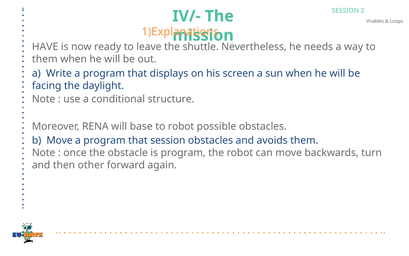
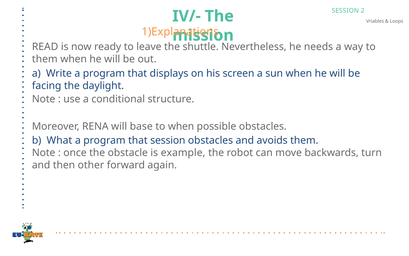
HAVE: HAVE -> READ
to robot: robot -> when
b Move: Move -> What
is program: program -> example
